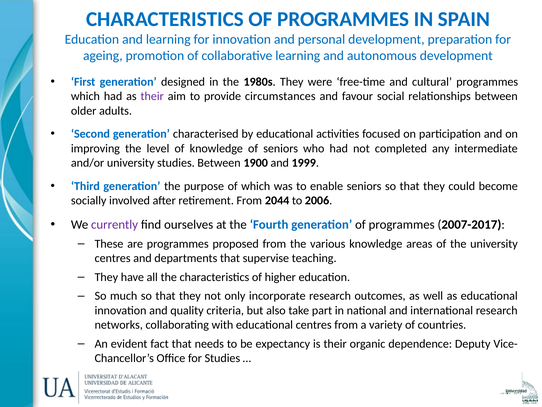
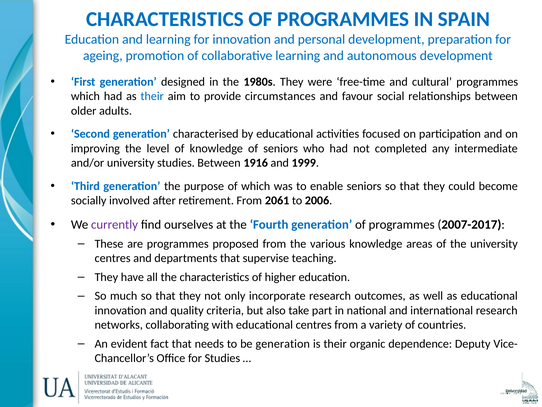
their at (152, 96) colour: purple -> blue
1900: 1900 -> 1916
2044: 2044 -> 2061
be expectancy: expectancy -> generation
